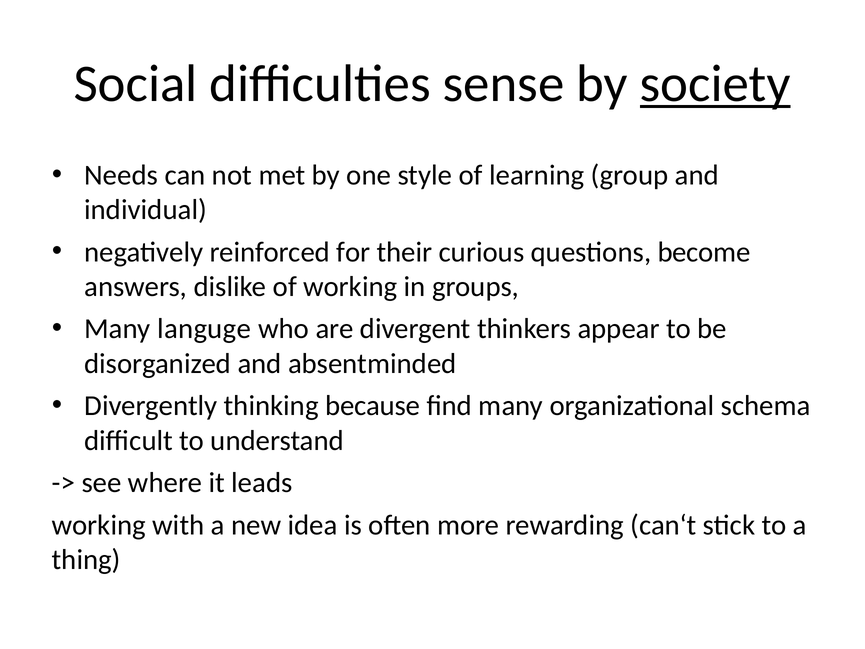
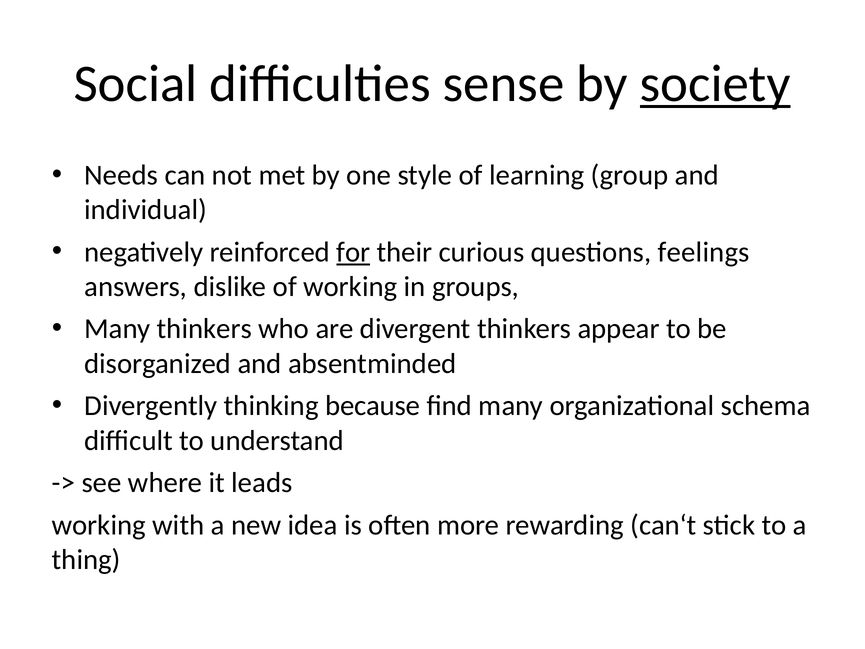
for underline: none -> present
become: become -> feelings
Many languge: languge -> thinkers
